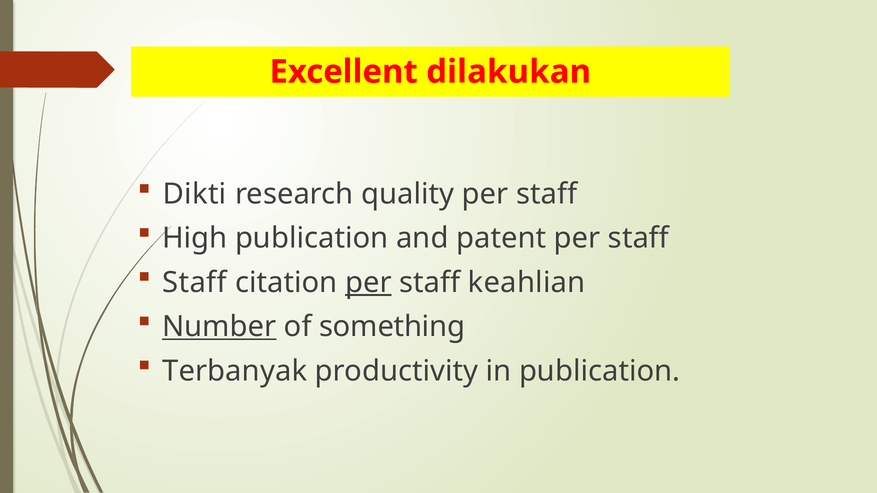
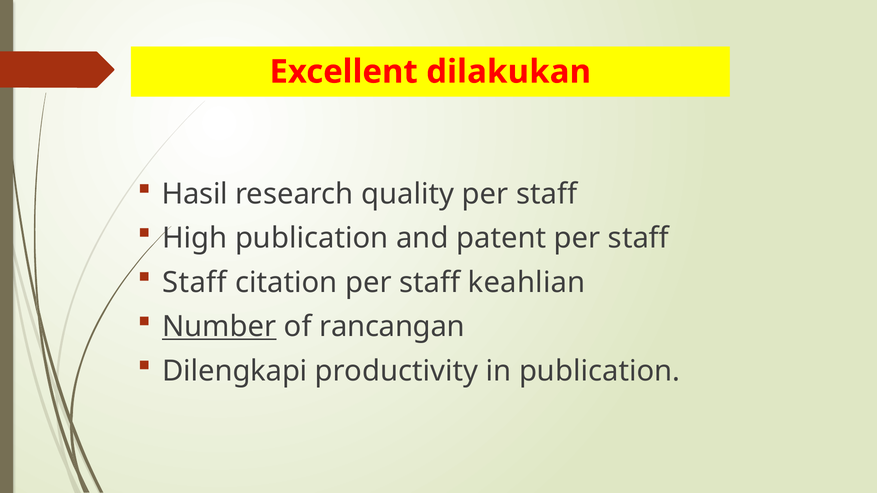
Dikti: Dikti -> Hasil
per at (368, 283) underline: present -> none
something: something -> rancangan
Terbanyak: Terbanyak -> Dilengkapi
